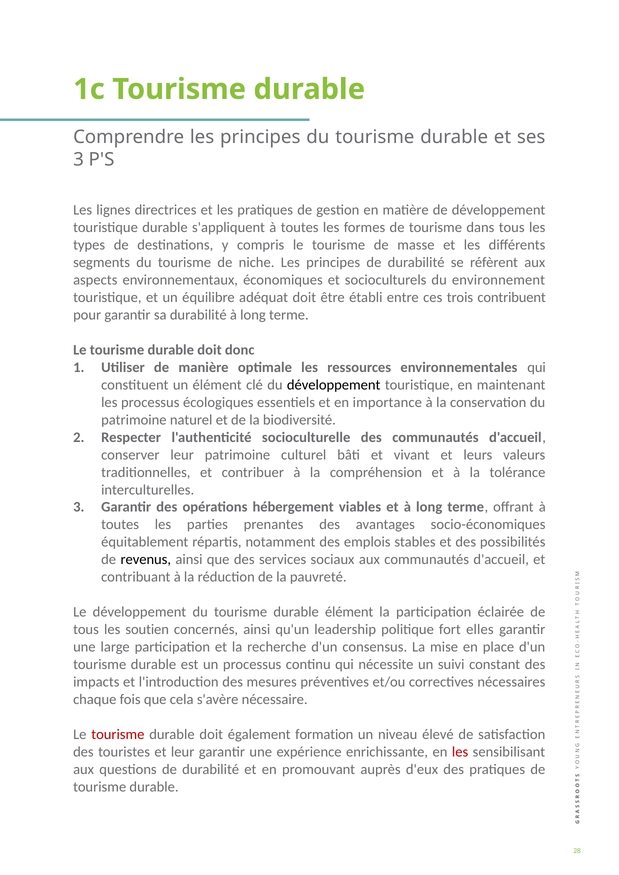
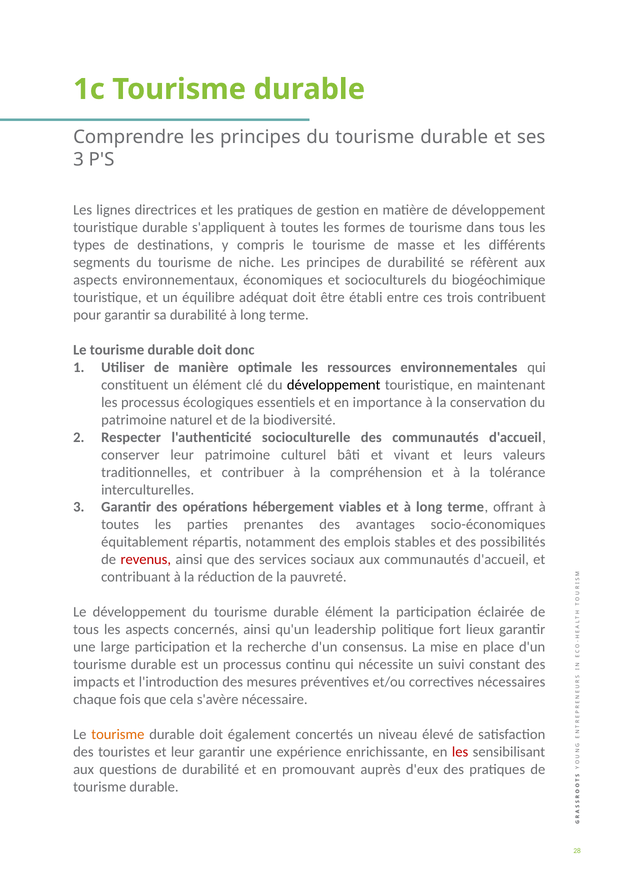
environnement: environnement -> biogéochimique
revenus colour: black -> red
les soutien: soutien -> aspects
elles: elles -> lieux
tourisme at (118, 735) colour: red -> orange
formation: formation -> concertés
